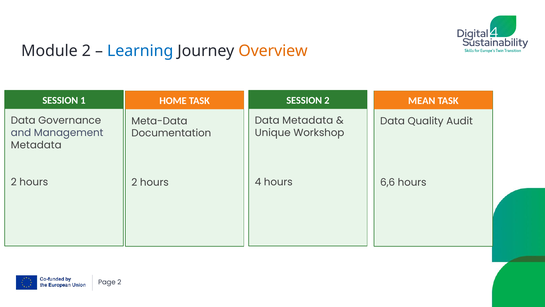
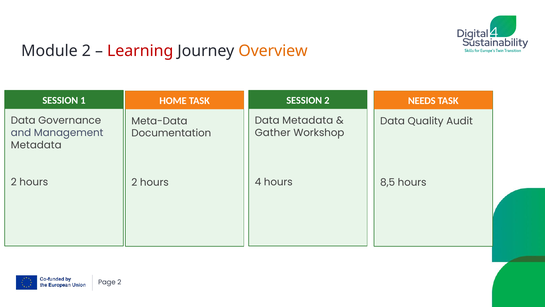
Learning colour: blue -> red
MEAN: MEAN -> NEEDS
Unique: Unique -> Gather
6,6: 6,6 -> 8,5
